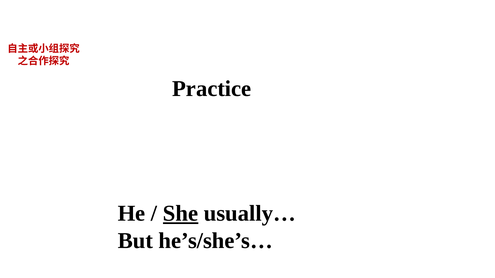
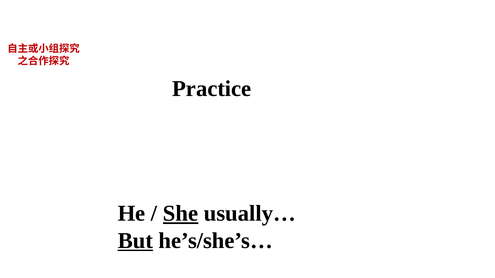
But underline: none -> present
